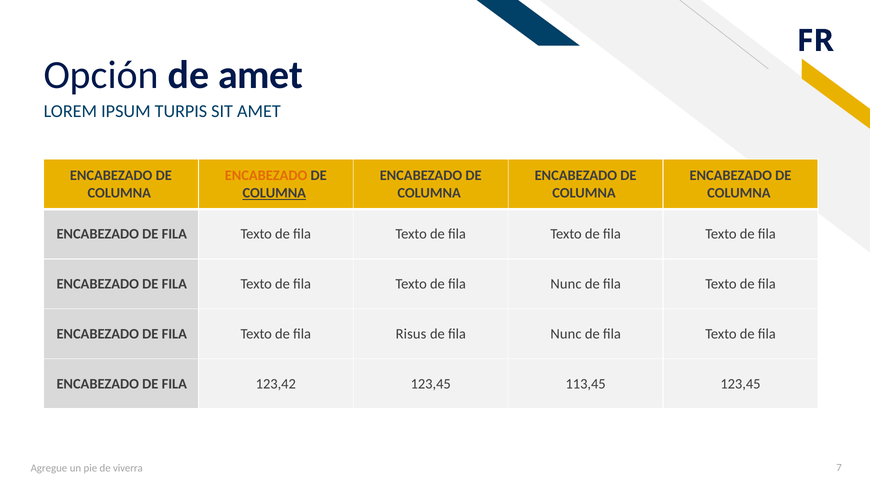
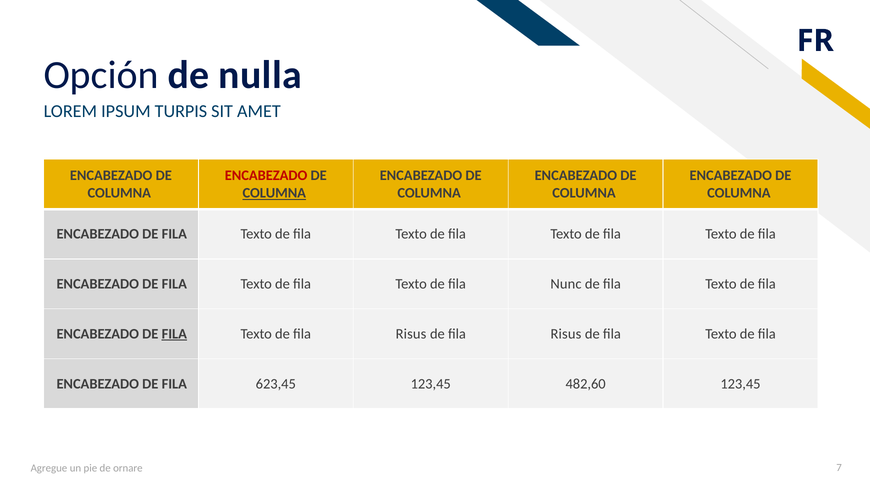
de amet: amet -> nulla
ENCABEZADO at (266, 175) colour: orange -> red
FILA at (174, 334) underline: none -> present
Nunc at (566, 334): Nunc -> Risus
123,42: 123,42 -> 623,45
113,45: 113,45 -> 482,60
viverra: viverra -> ornare
